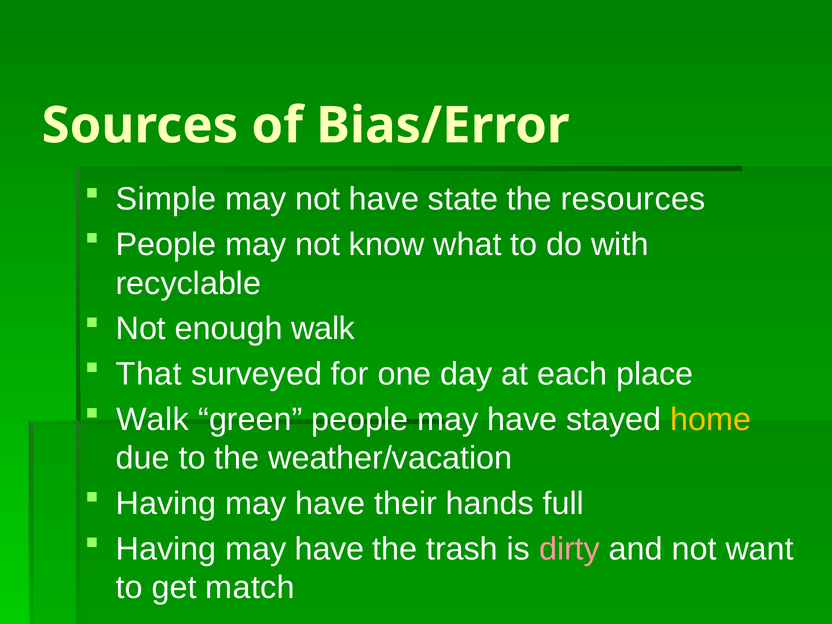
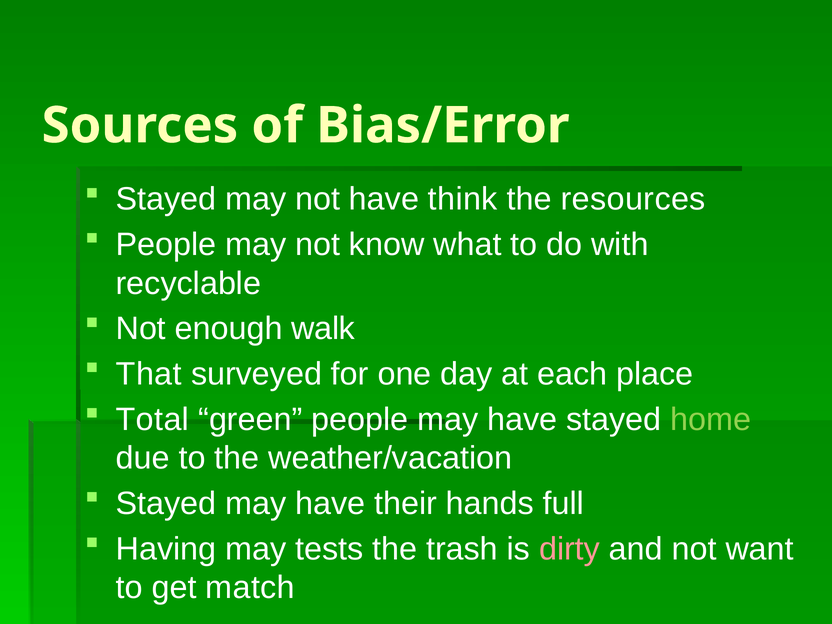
Simple at (166, 199): Simple -> Stayed
state: state -> think
Walk at (152, 419): Walk -> Total
home colour: yellow -> light green
Having at (166, 504): Having -> Stayed
have at (329, 549): have -> tests
